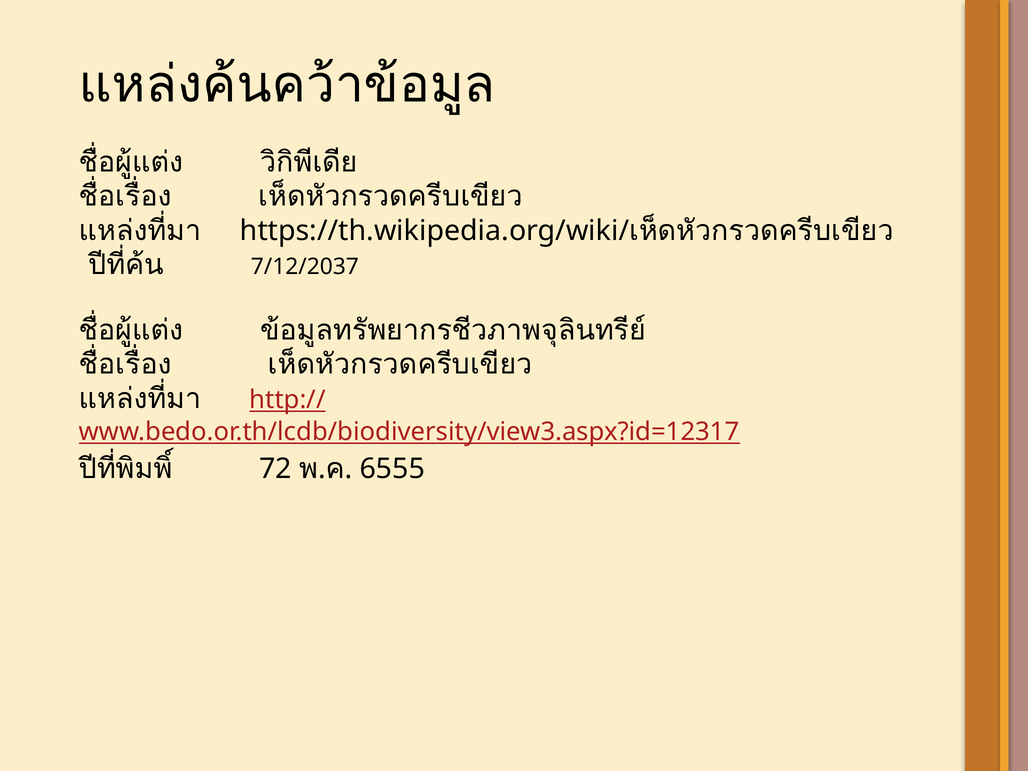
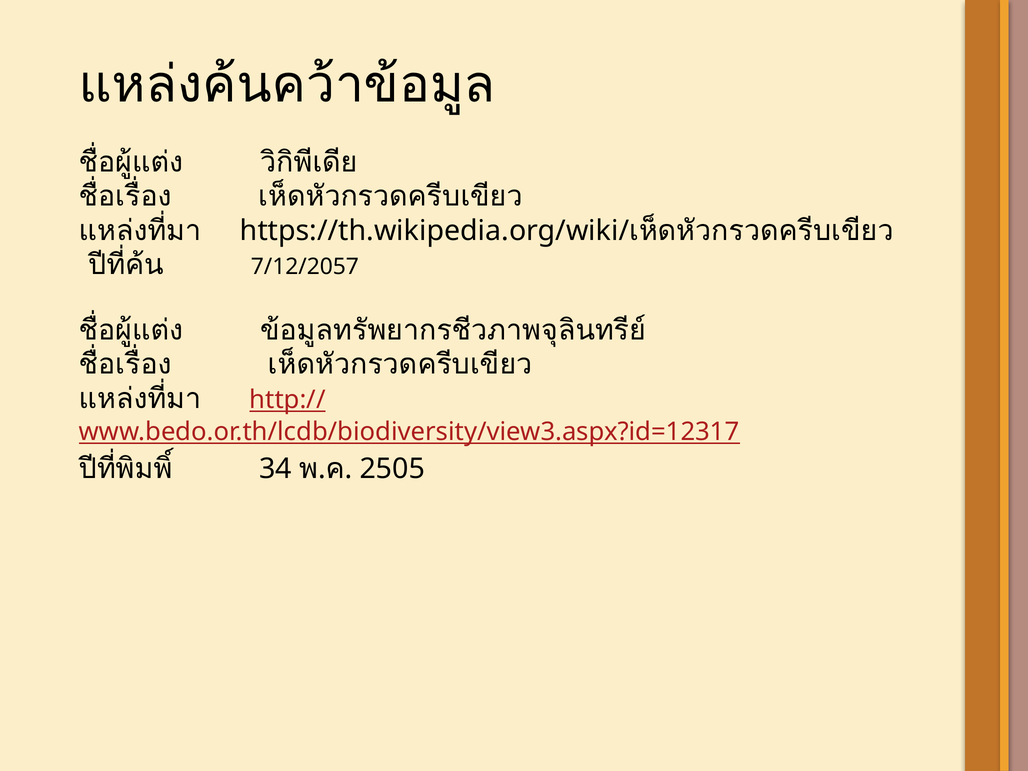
7/12/2037: 7/12/2037 -> 7/12/2057
72: 72 -> 34
6555: 6555 -> 2505
